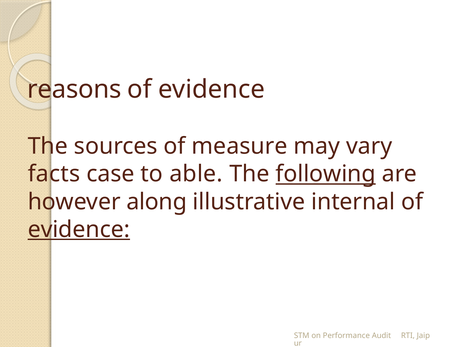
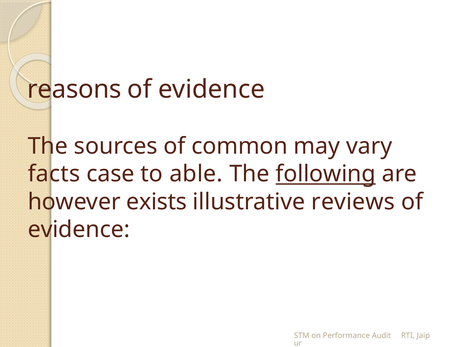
measure: measure -> common
along: along -> exists
internal: internal -> reviews
evidence at (79, 230) underline: present -> none
